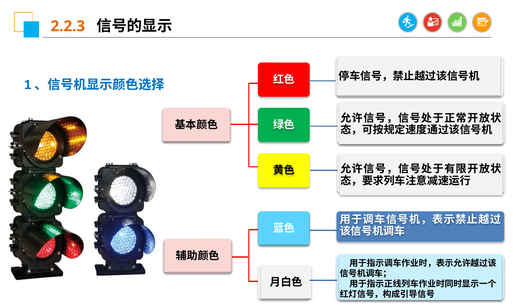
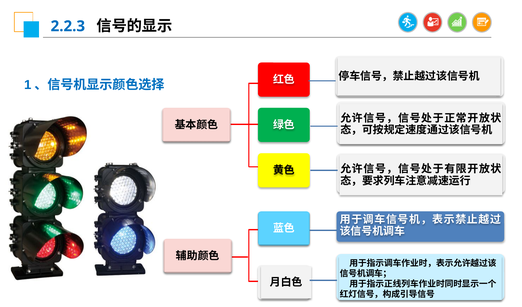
2.2.3 colour: orange -> blue
